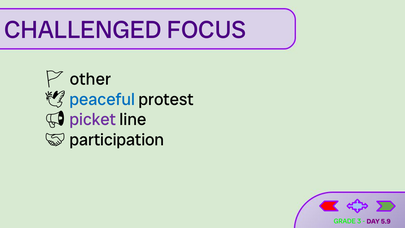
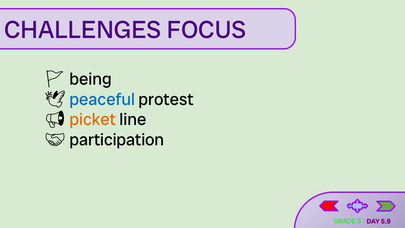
CHALLENGED: CHALLENGED -> CHALLENGES
other: other -> being
picket colour: purple -> orange
